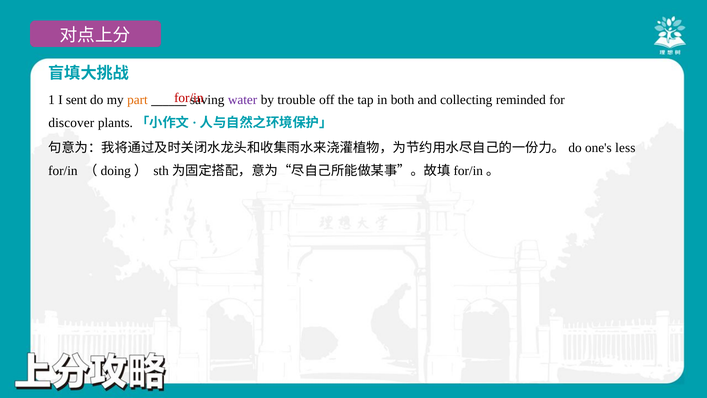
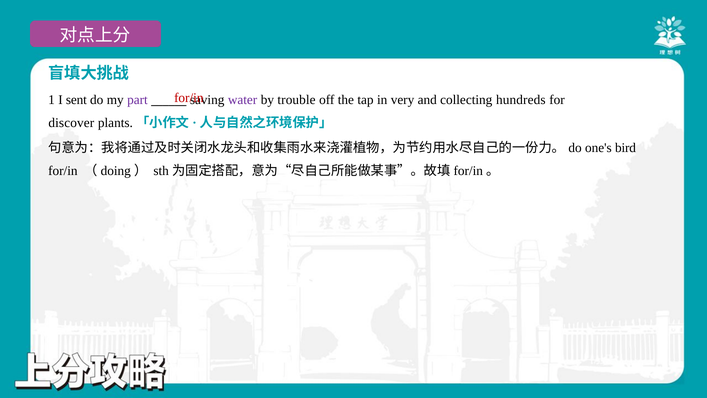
part colour: orange -> purple
both: both -> very
reminded: reminded -> hundreds
less: less -> bird
